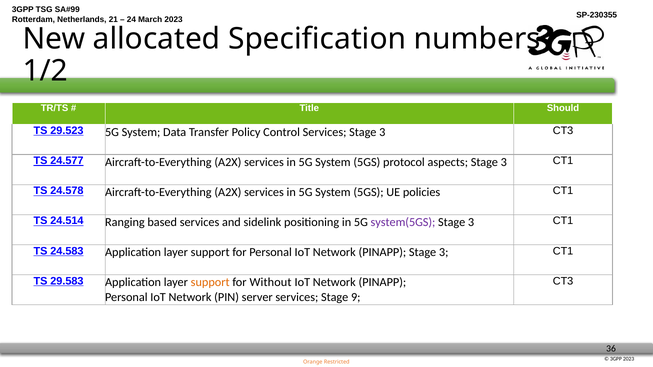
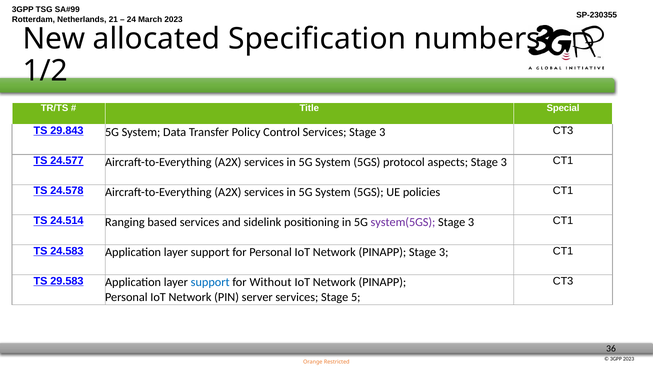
Should: Should -> Special
29.523: 29.523 -> 29.843
support at (210, 283) colour: orange -> blue
9: 9 -> 5
